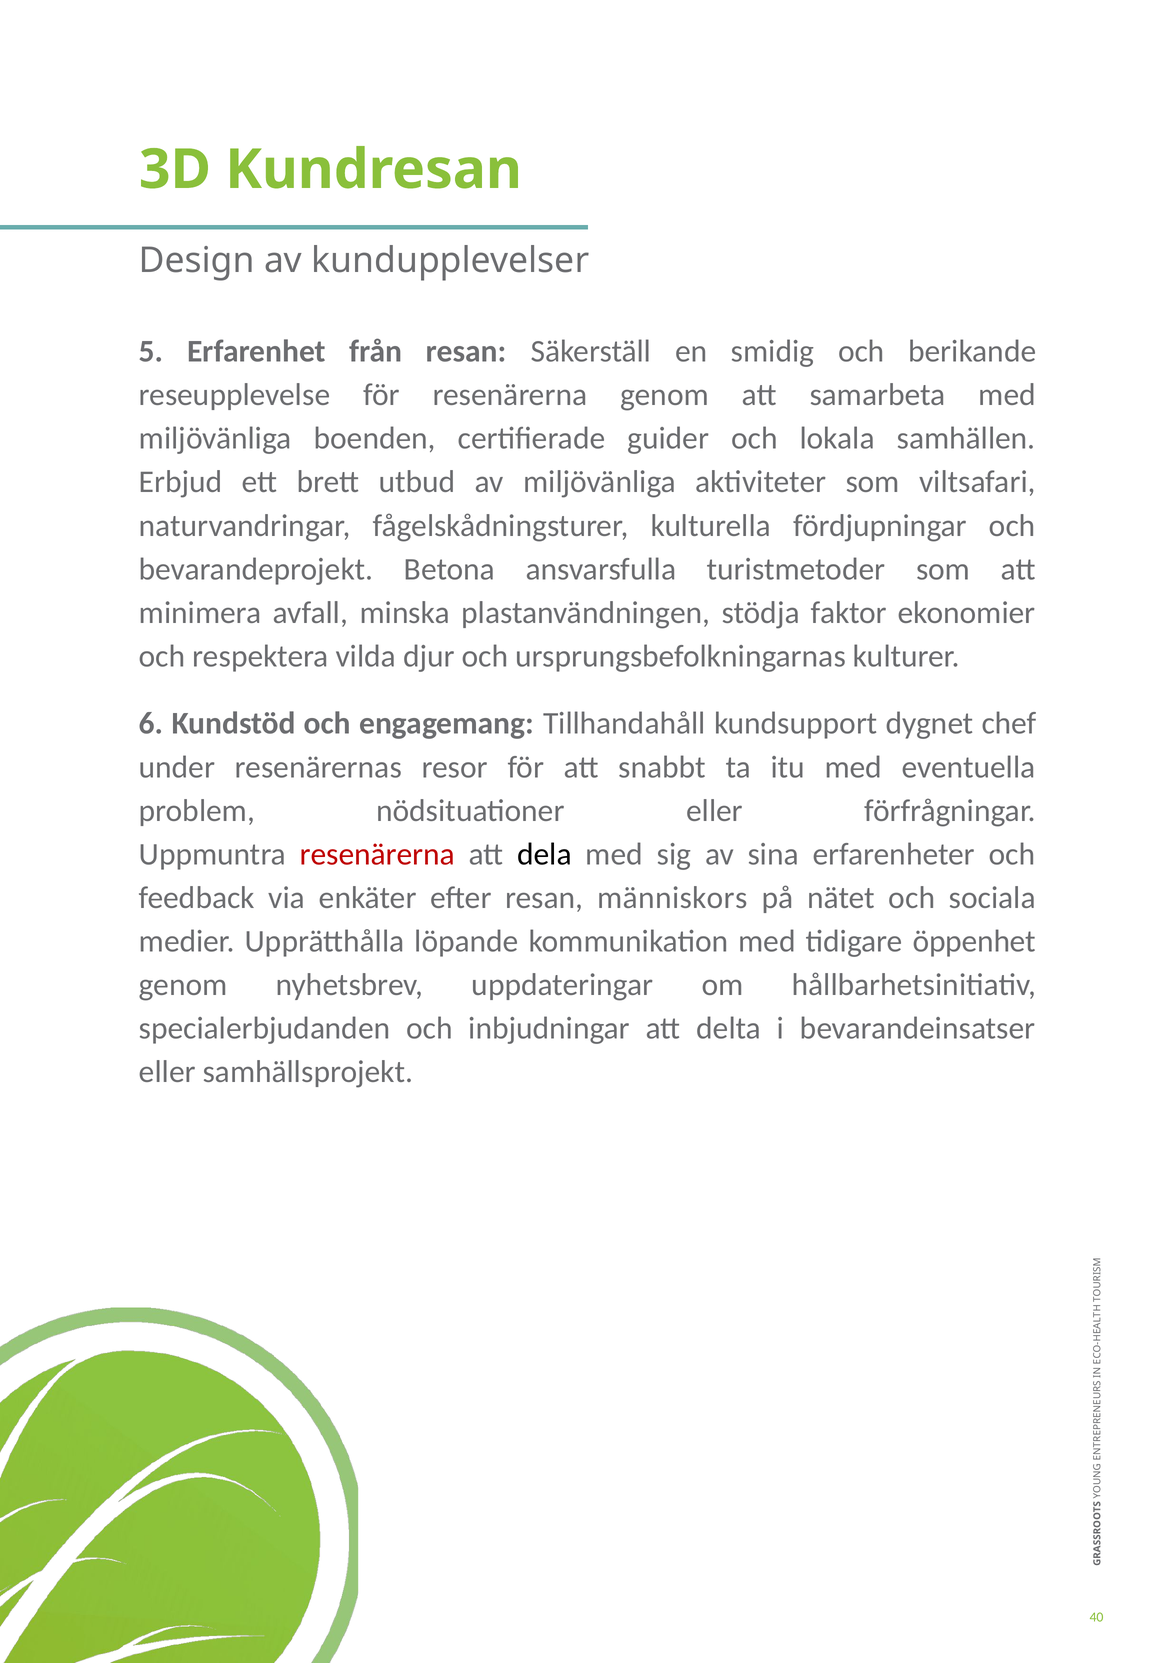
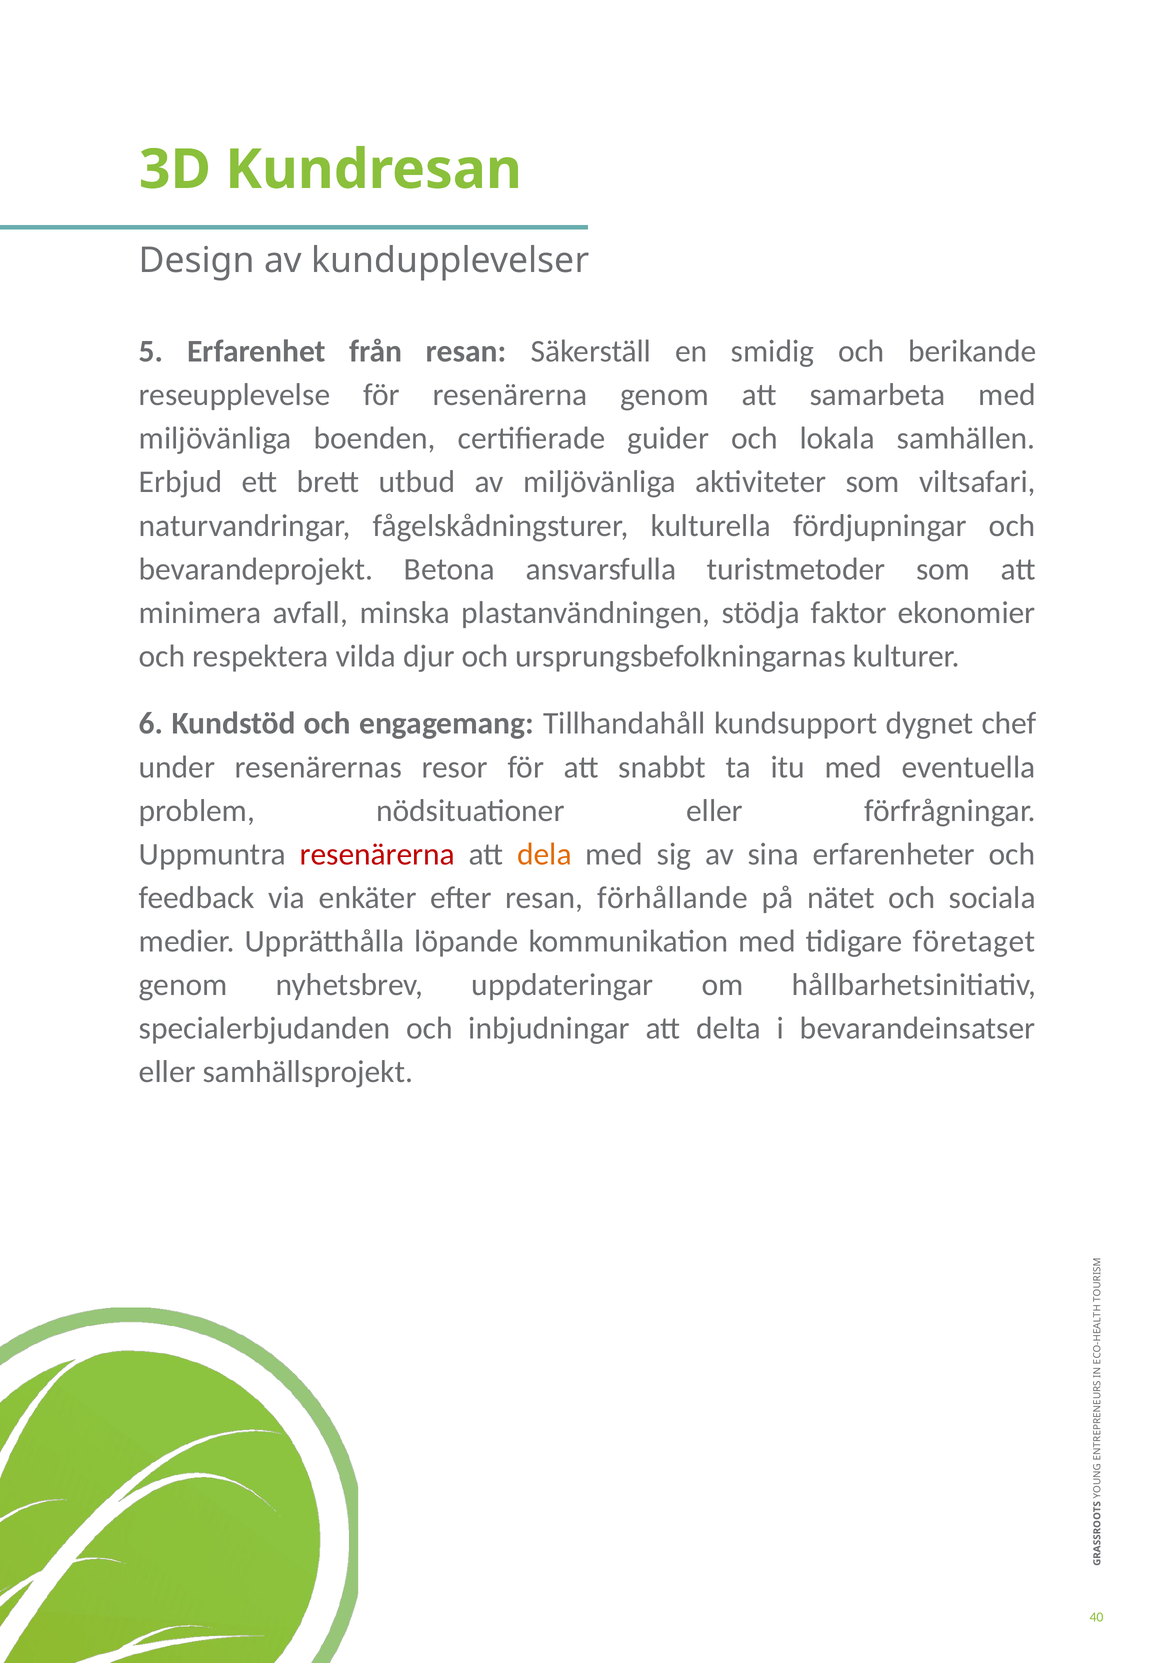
dela colour: black -> orange
människors: människors -> förhållande
öppenhet: öppenhet -> företaget
